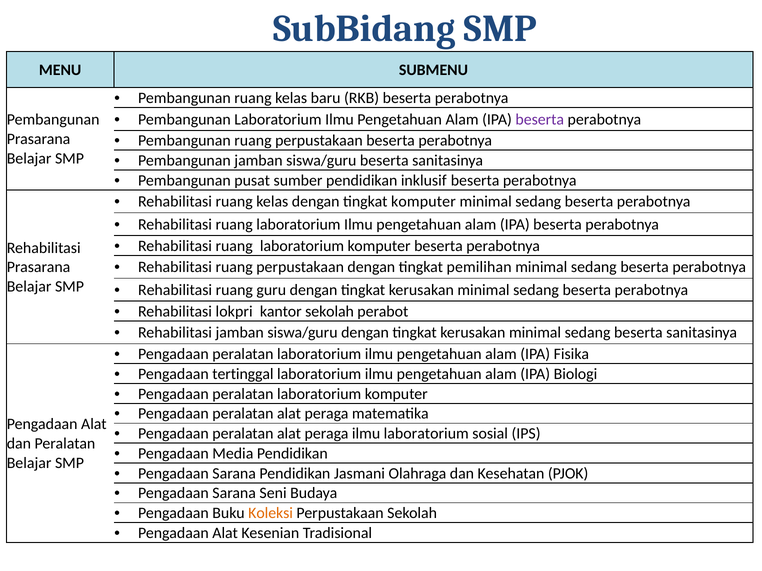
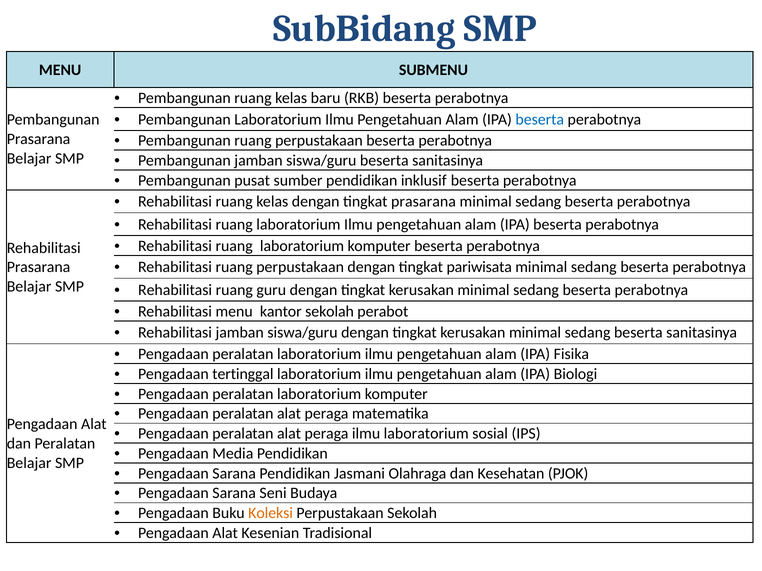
beserta at (540, 119) colour: purple -> blue
tingkat komputer: komputer -> prasarana
pemilihan: pemilihan -> pariwisata
Rehabilitasi lokpri: lokpri -> menu
